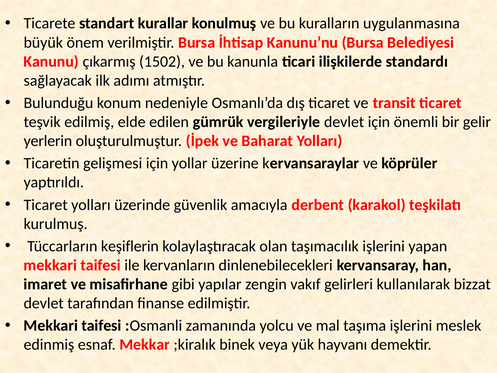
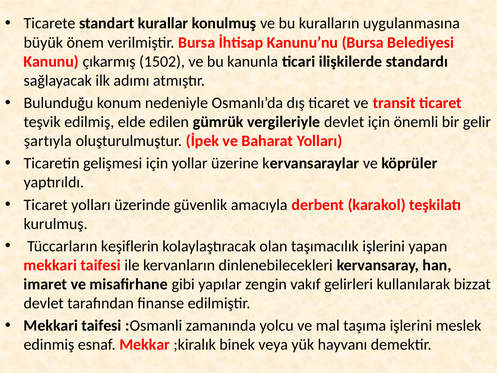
yerlerin: yerlerin -> şartıyla
